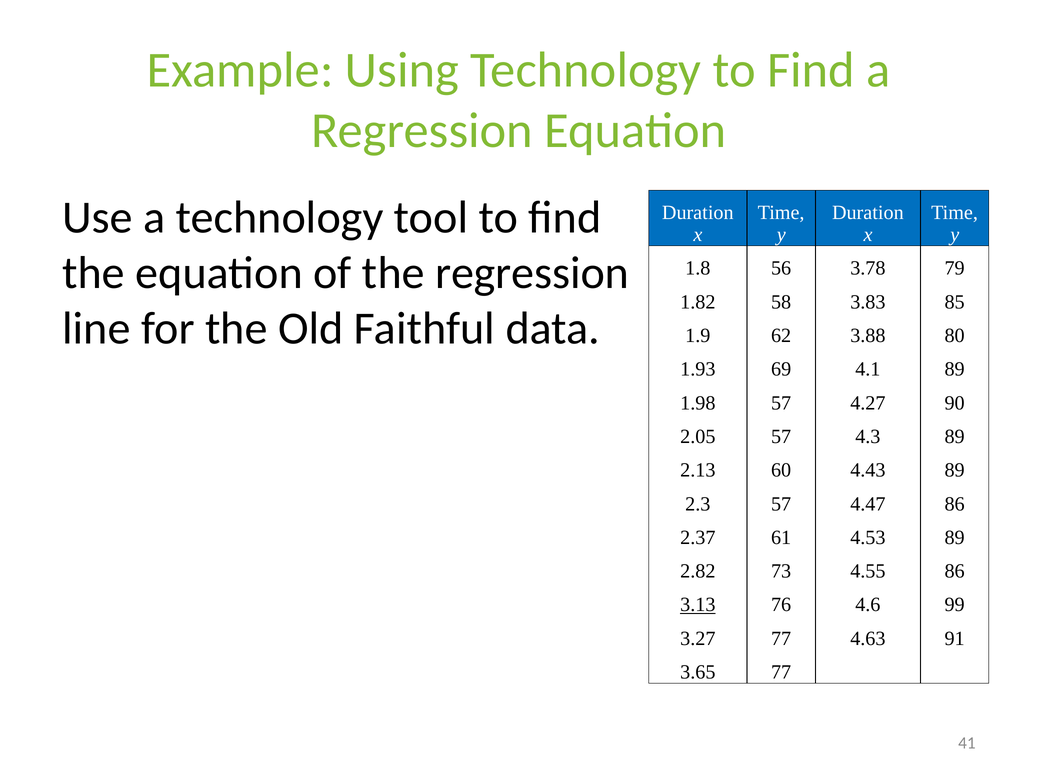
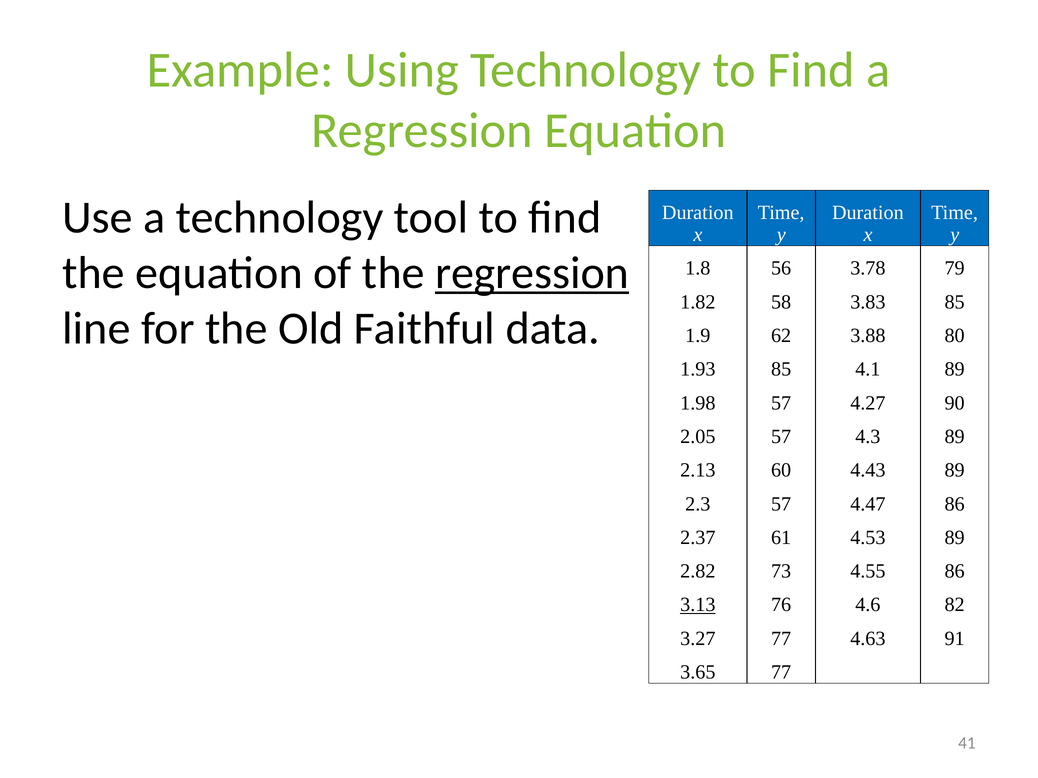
regression at (532, 273) underline: none -> present
1.93 69: 69 -> 85
99: 99 -> 82
